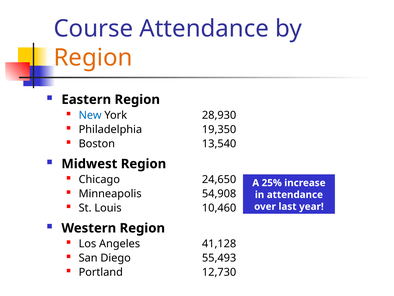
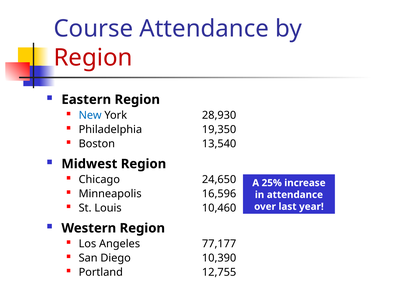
Region at (93, 57) colour: orange -> red
54,908: 54,908 -> 16,596
41,128: 41,128 -> 77,177
55,493: 55,493 -> 10,390
12,730: 12,730 -> 12,755
